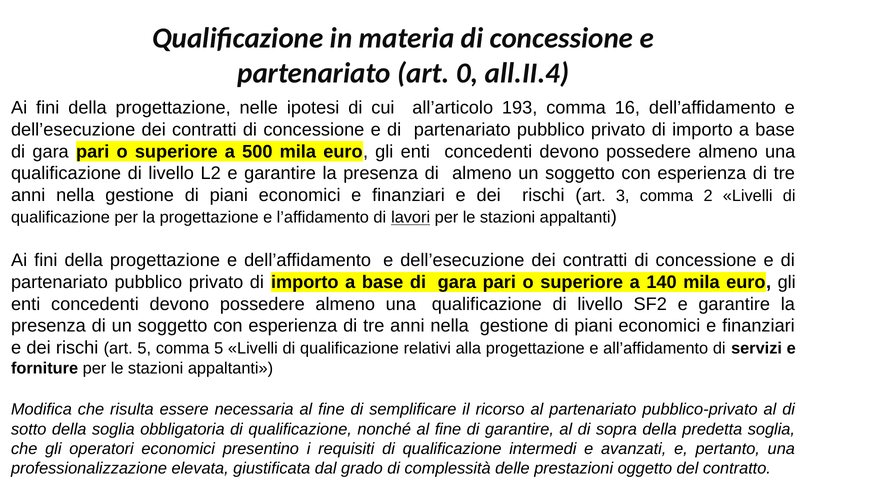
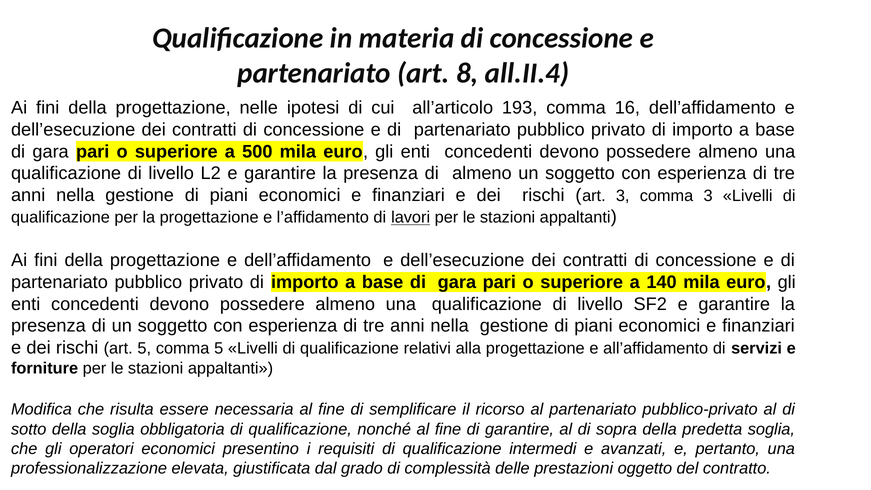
0: 0 -> 8
comma 2: 2 -> 3
